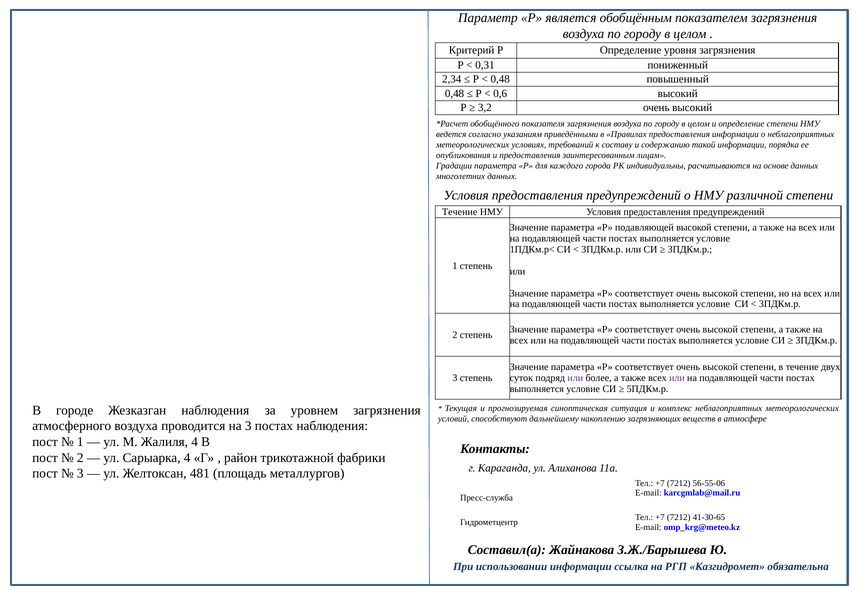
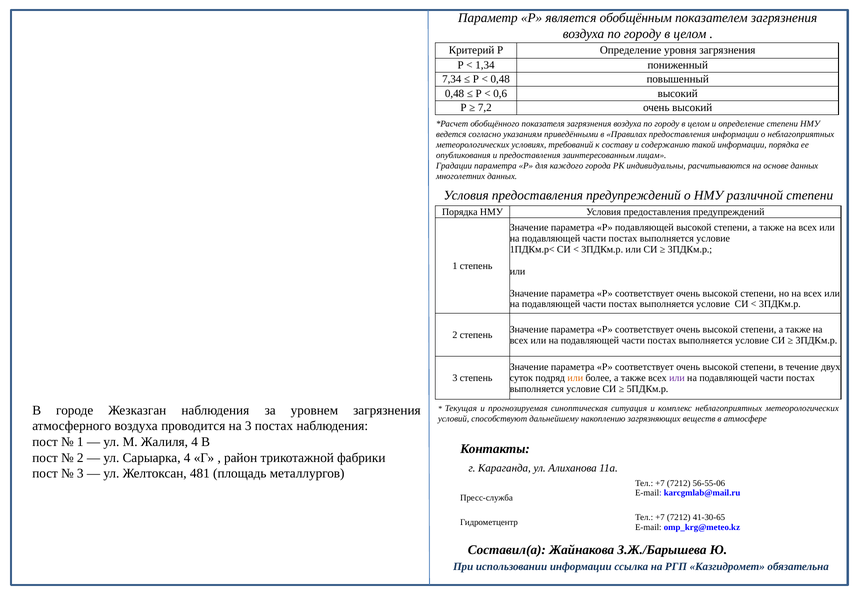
0,31: 0,31 -> 1,34
2,34: 2,34 -> 7,34
3,2: 3,2 -> 7,2
Течение at (460, 212): Течение -> Порядка
или at (575, 378) colour: purple -> orange
